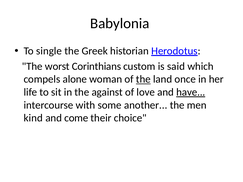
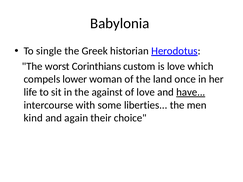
is said: said -> love
alone: alone -> lower
the at (143, 79) underline: present -> none
another: another -> liberties
come: come -> again
